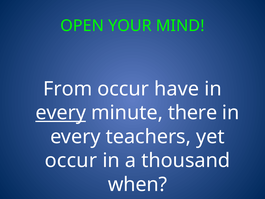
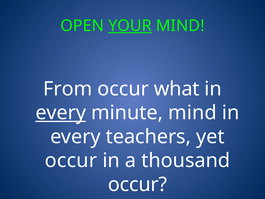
YOUR underline: none -> present
have: have -> what
minute there: there -> mind
when at (138, 184): when -> occur
